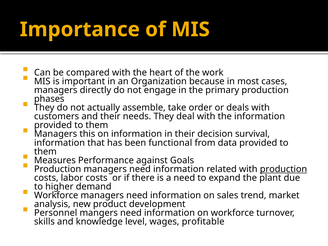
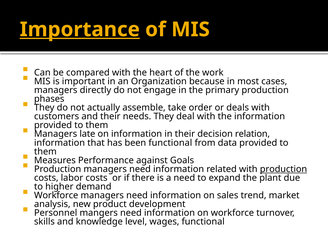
Importance underline: none -> present
this: this -> late
survival: survival -> relation
wages profitable: profitable -> functional
